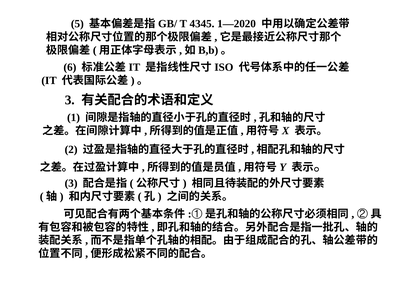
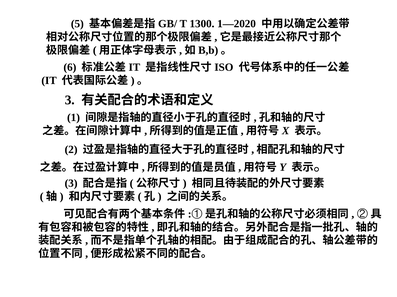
4345: 4345 -> 1300
